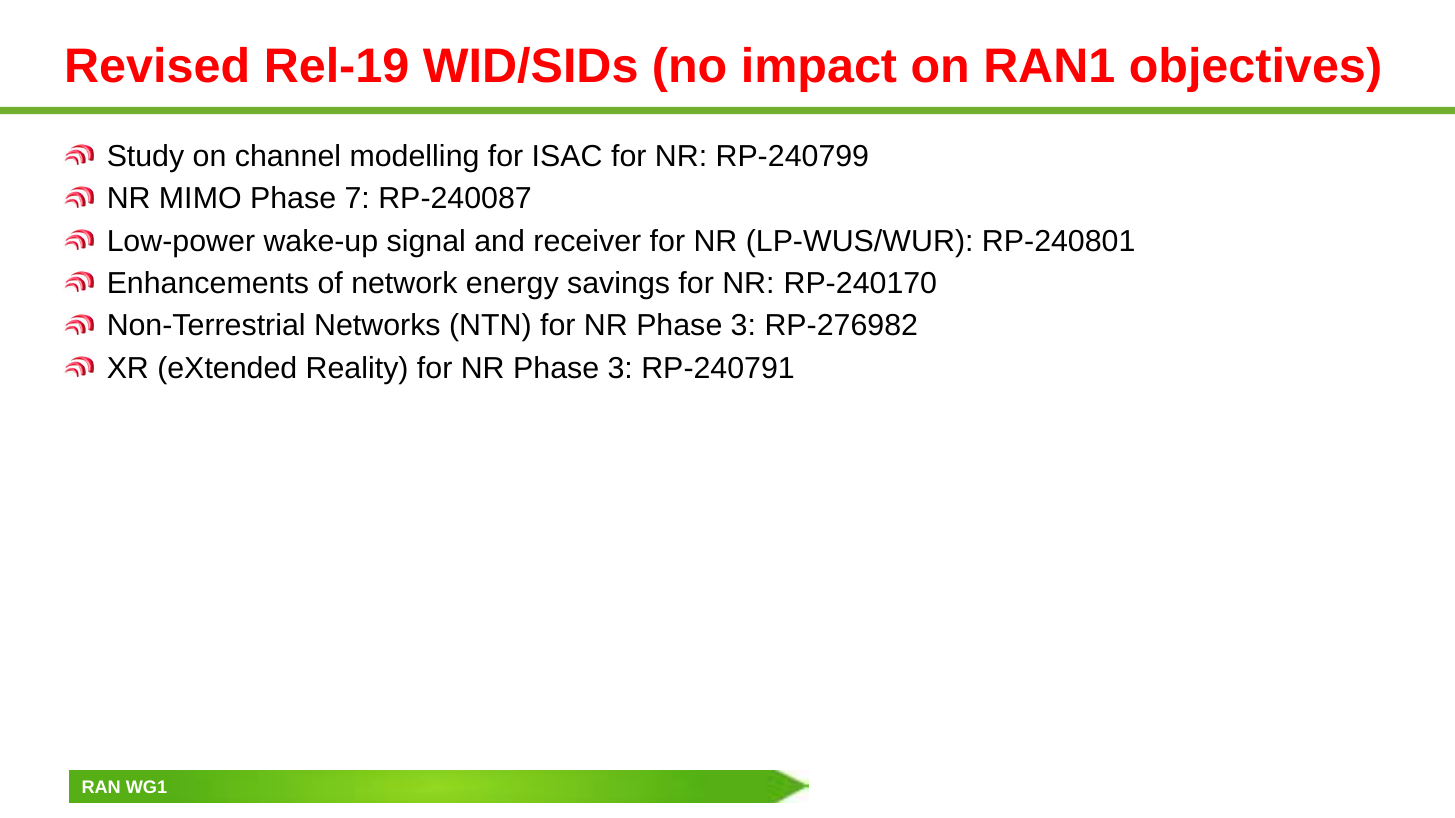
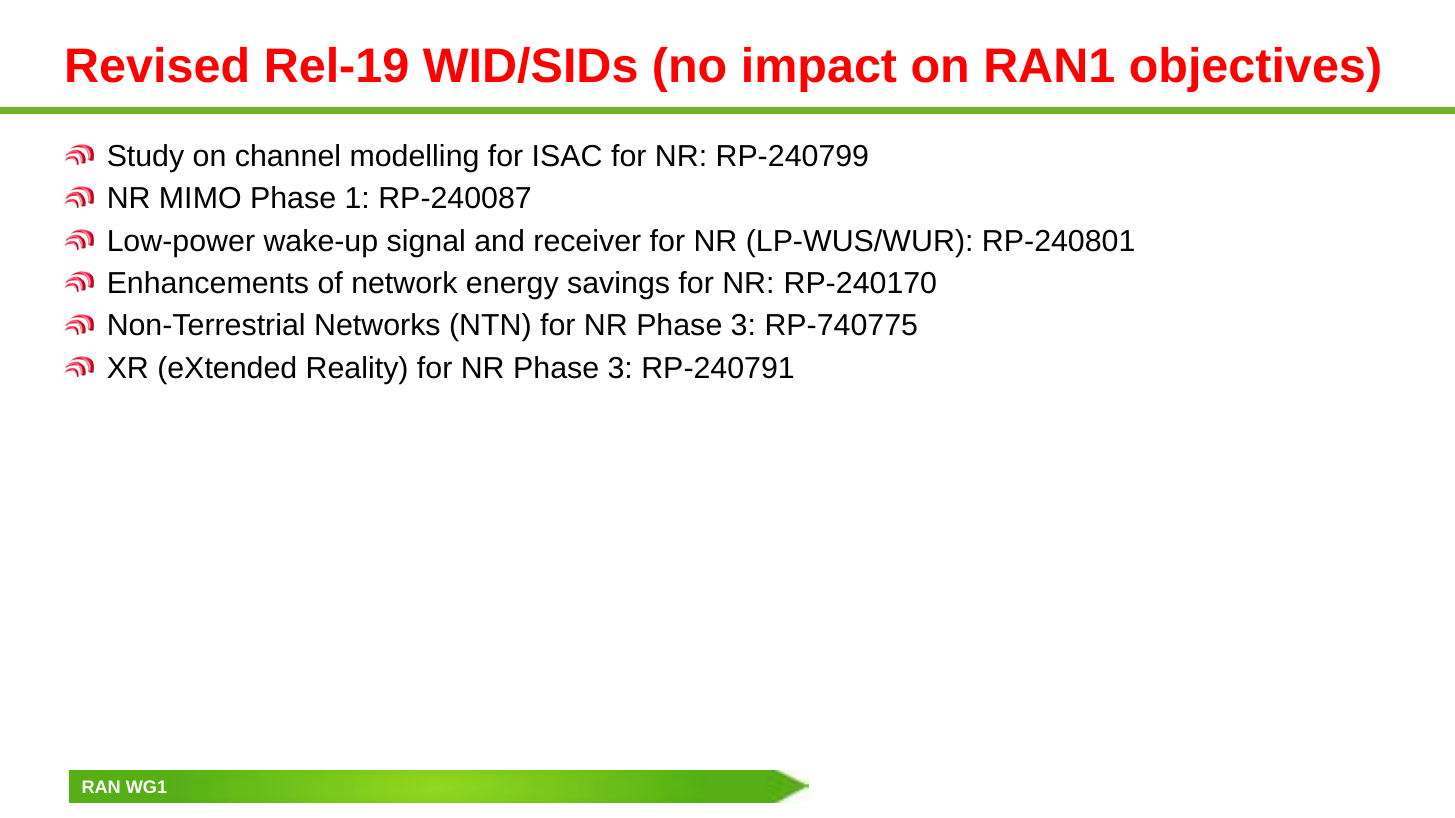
7: 7 -> 1
RP‑276982: RP‑276982 -> RP‑740775
